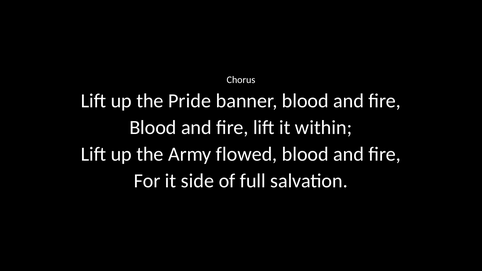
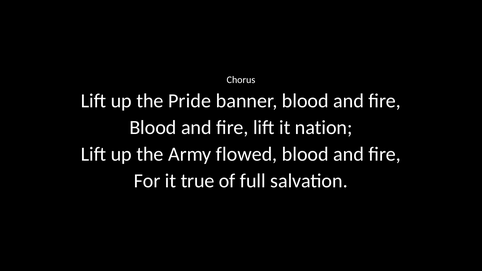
within: within -> nation
side: side -> true
